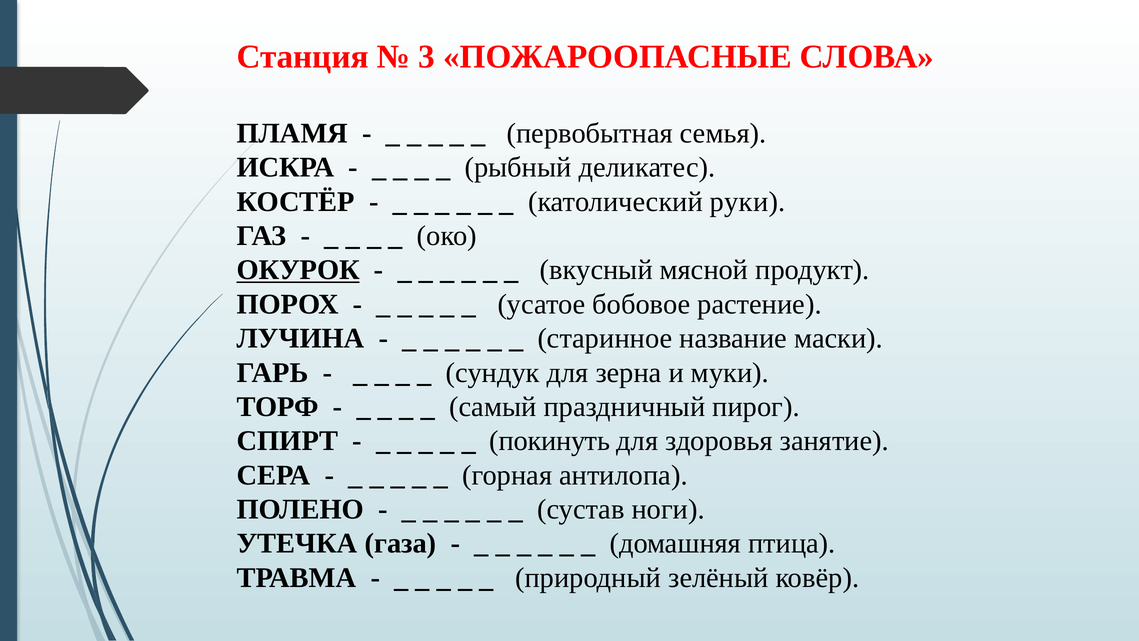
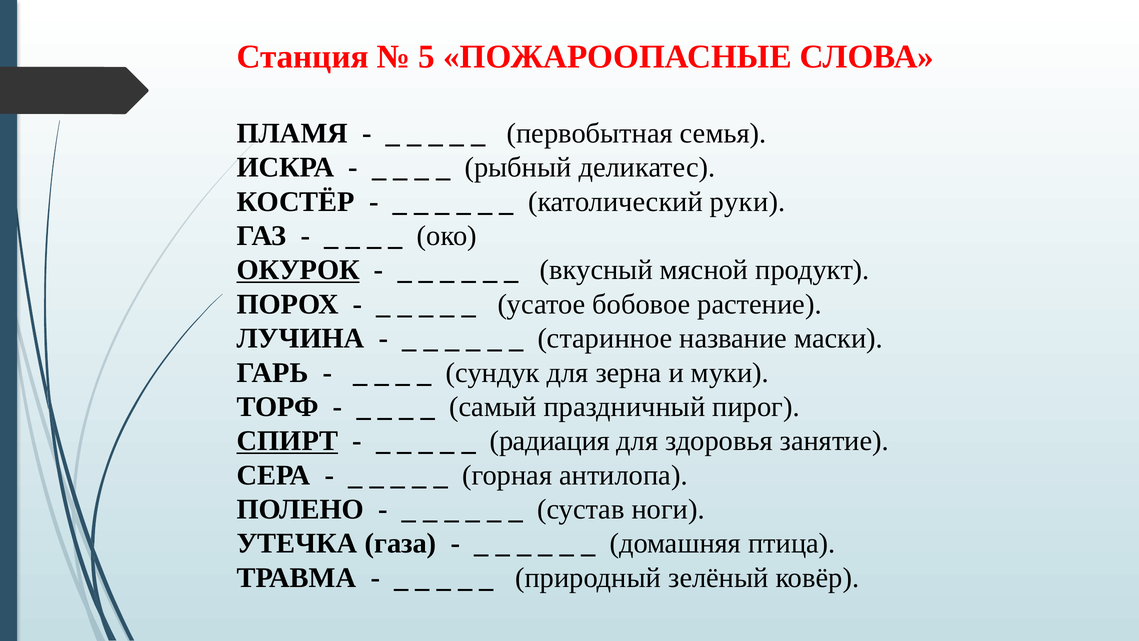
3: 3 -> 5
СПИРТ underline: none -> present
покинуть: покинуть -> радиация
